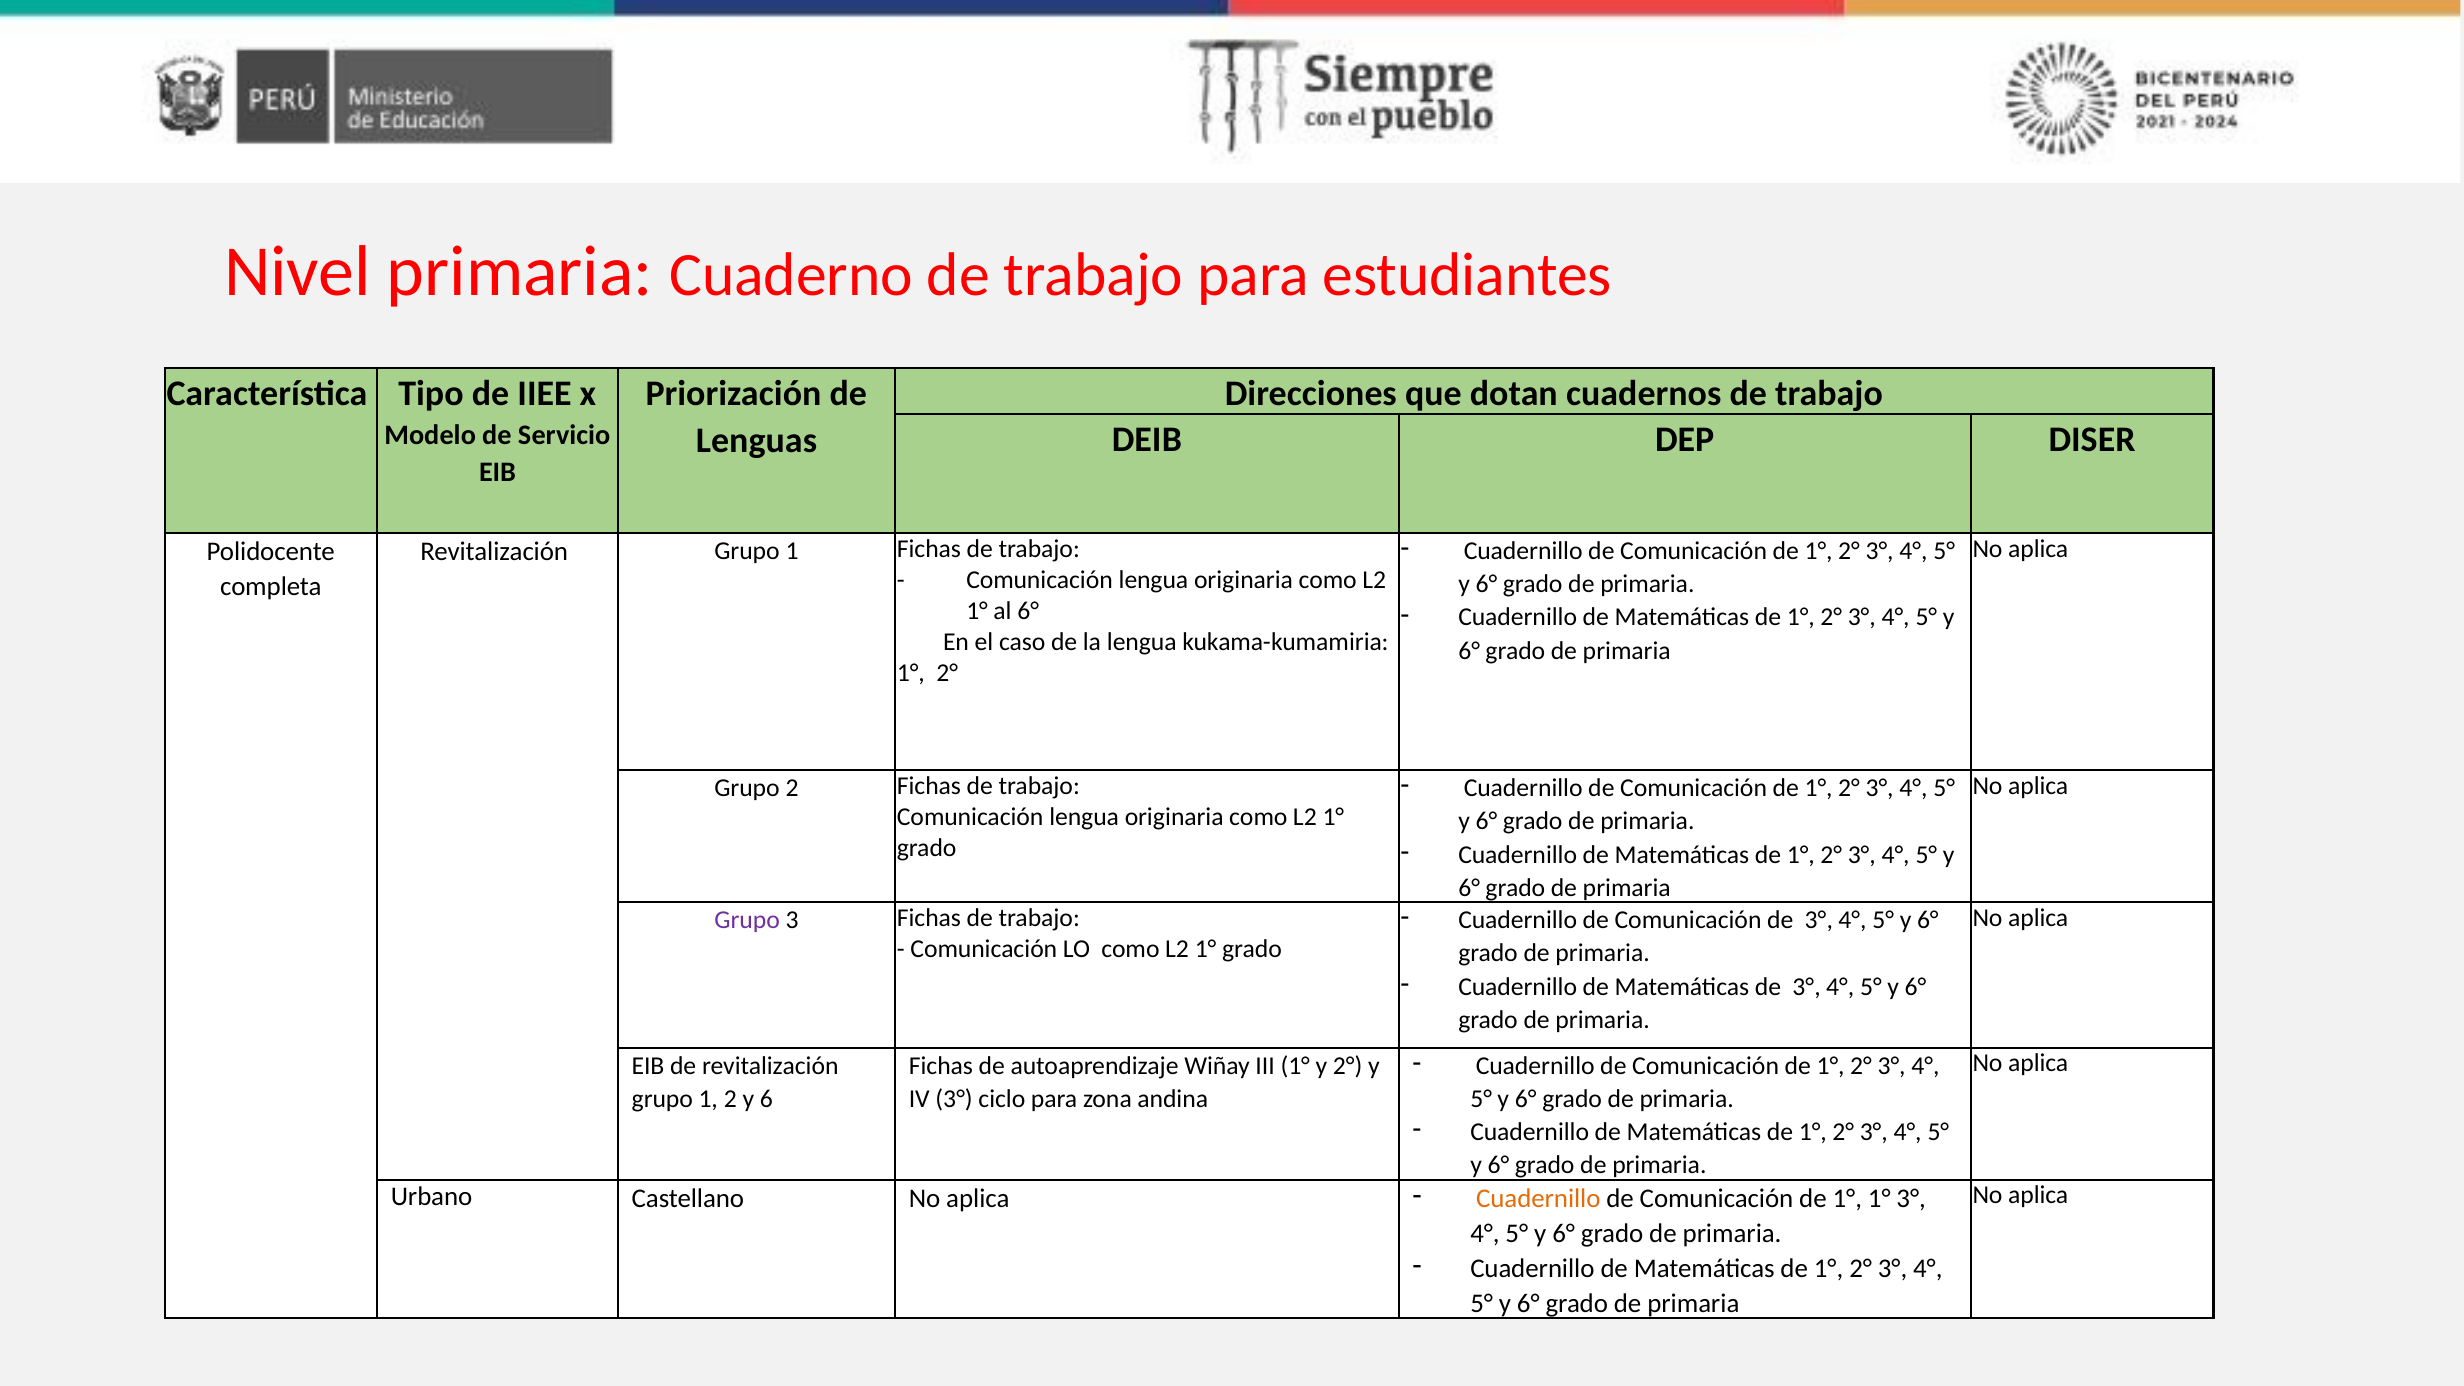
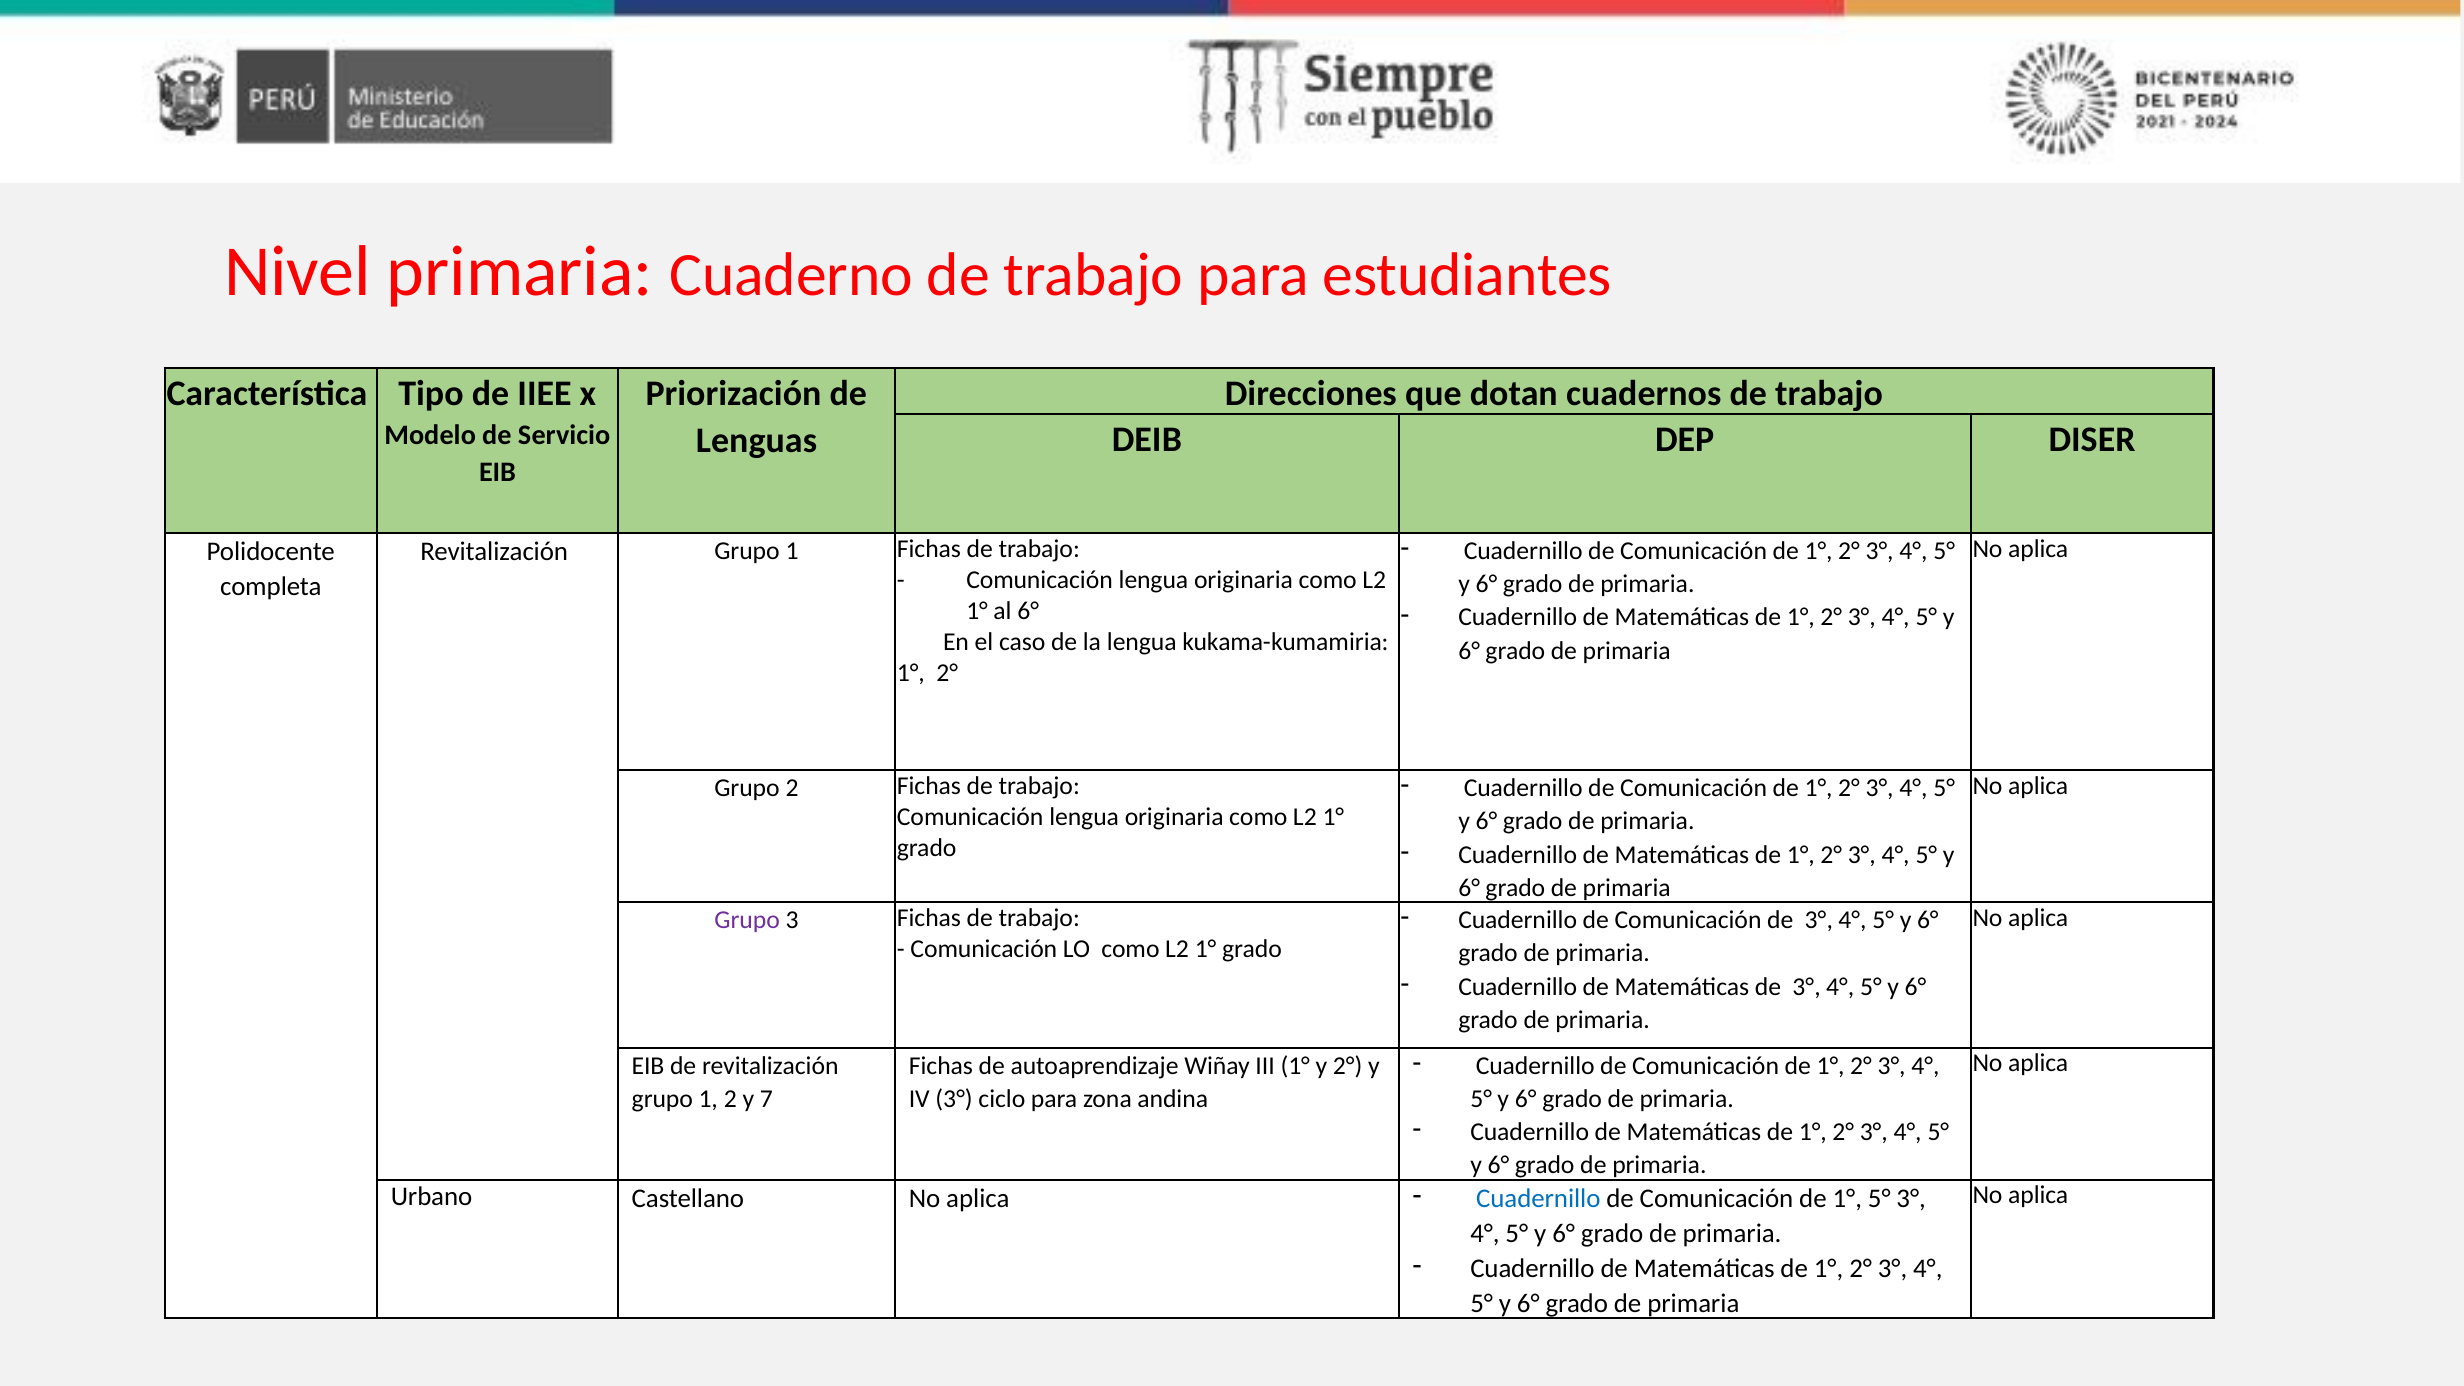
6: 6 -> 7
Cuadernillo at (1538, 1198) colour: orange -> blue
1° 1°: 1° -> 5°
